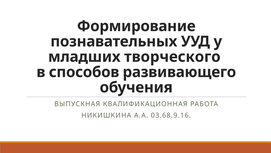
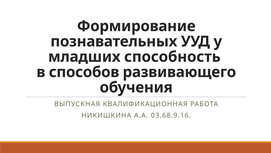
творческого: творческого -> способность
